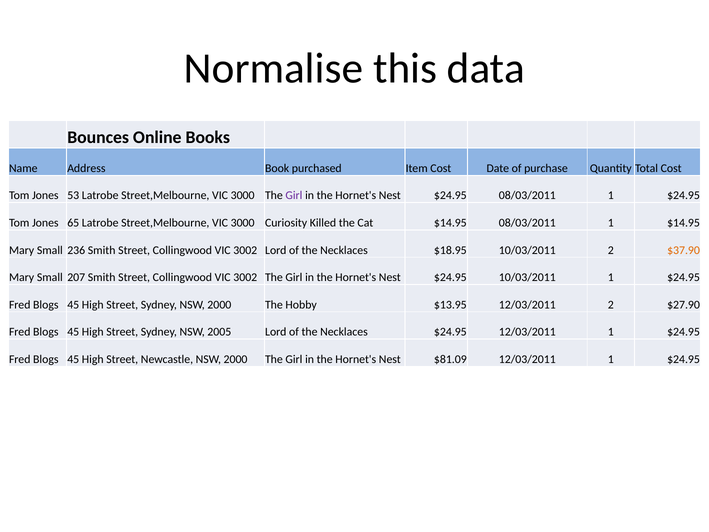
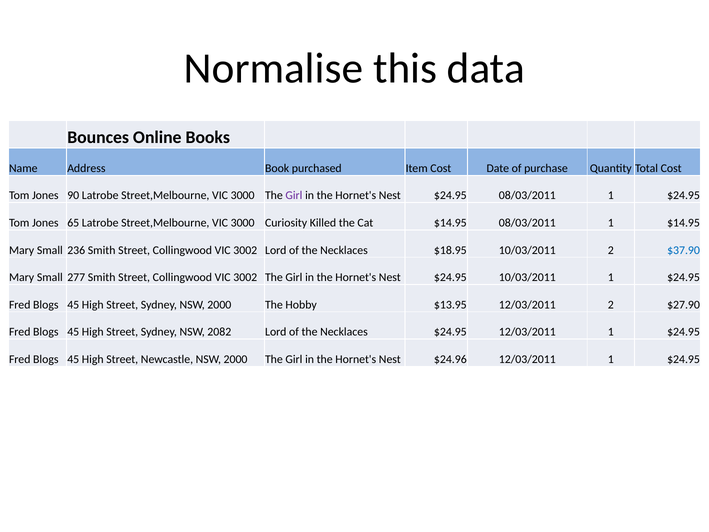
53: 53 -> 90
$37.90 colour: orange -> blue
207: 207 -> 277
2005: 2005 -> 2082
$81.09: $81.09 -> $24.96
